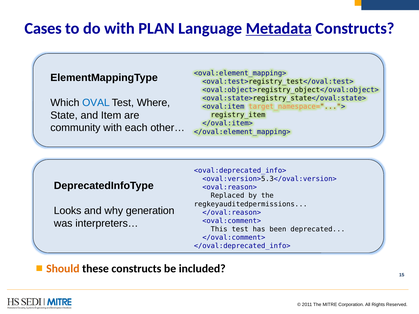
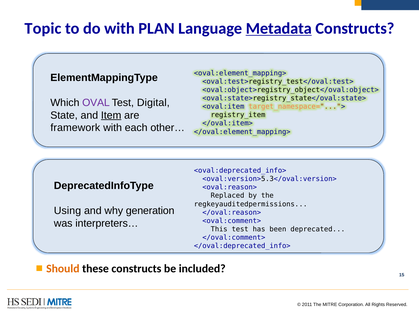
Cases: Cases -> Topic
OVAL colour: blue -> purple
Where: Where -> Digital
Item underline: none -> present
community: community -> framework
Looks: Looks -> Using
